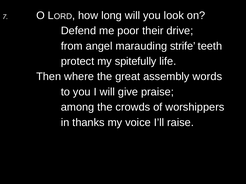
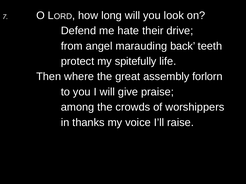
poor: poor -> hate
strife: strife -> back
words: words -> forlorn
